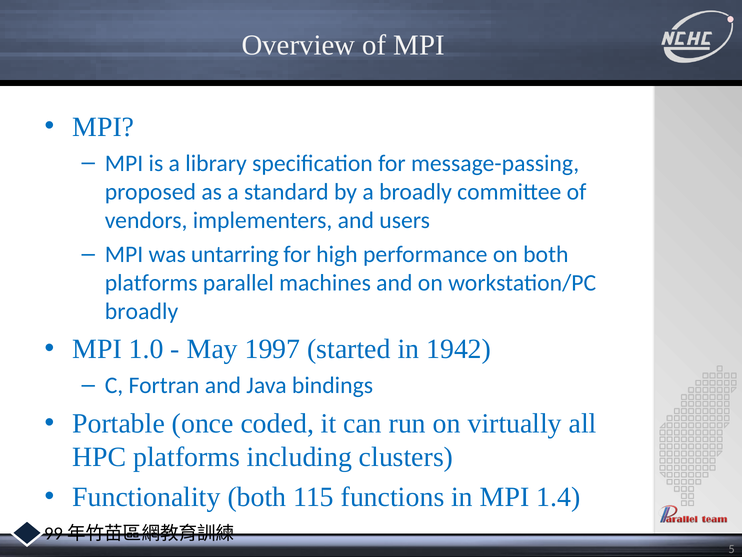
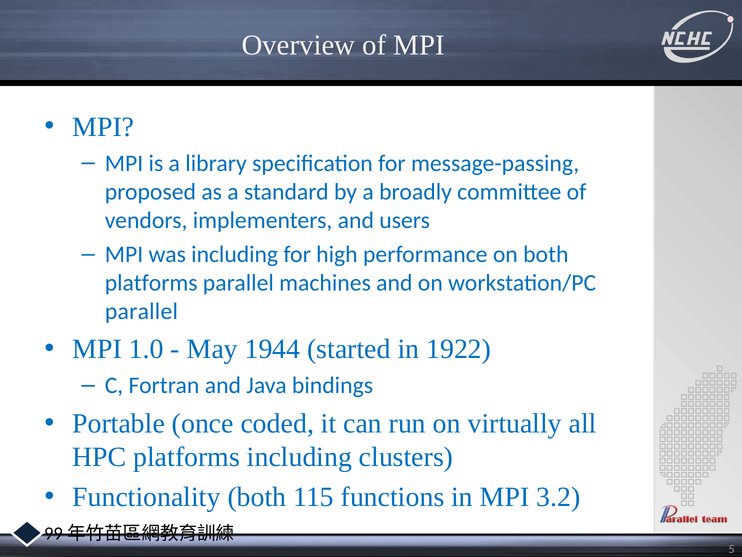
was untarring: untarring -> including
broadly at (142, 311): broadly -> parallel
1997: 1997 -> 1944
1942: 1942 -> 1922
1.4: 1.4 -> 3.2
